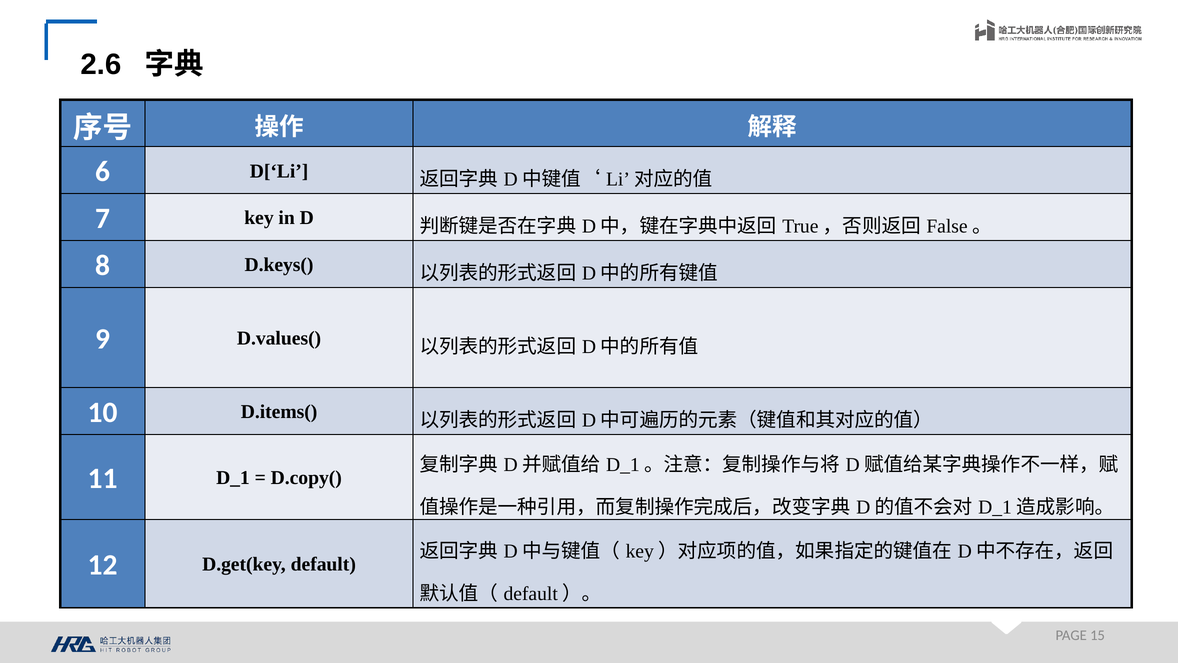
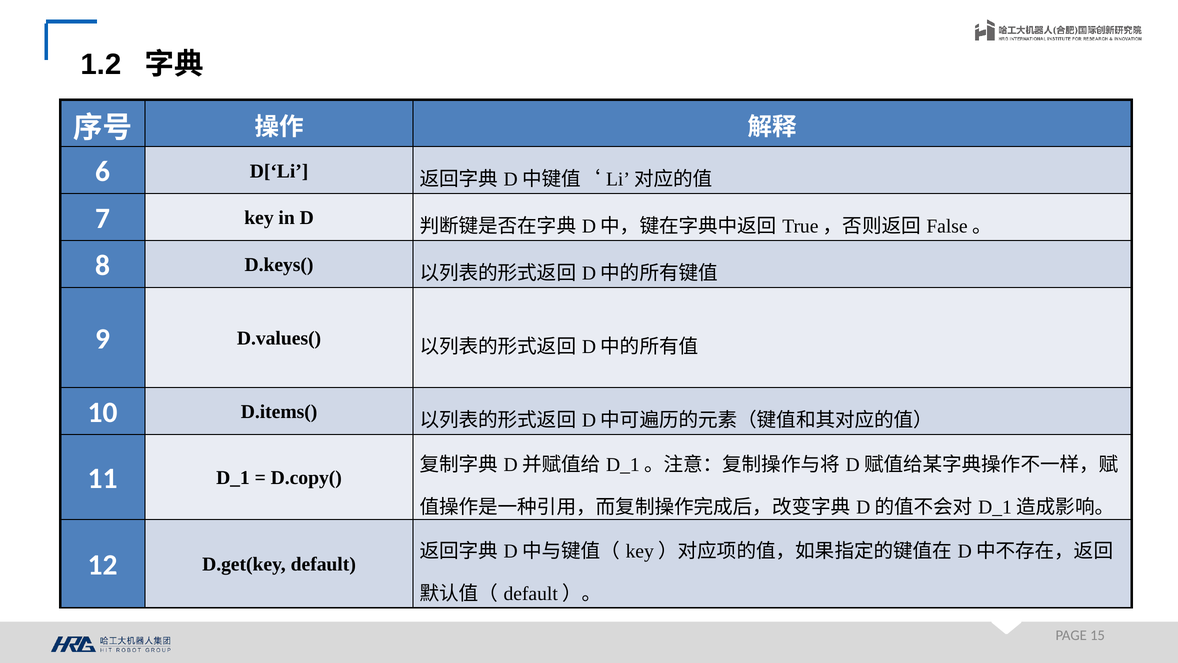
2.6: 2.6 -> 1.2
